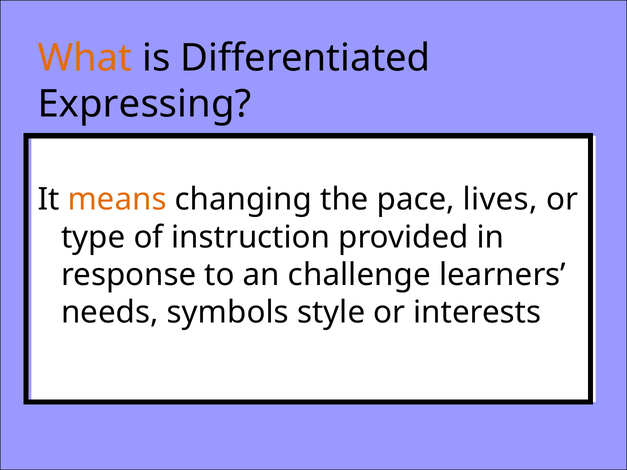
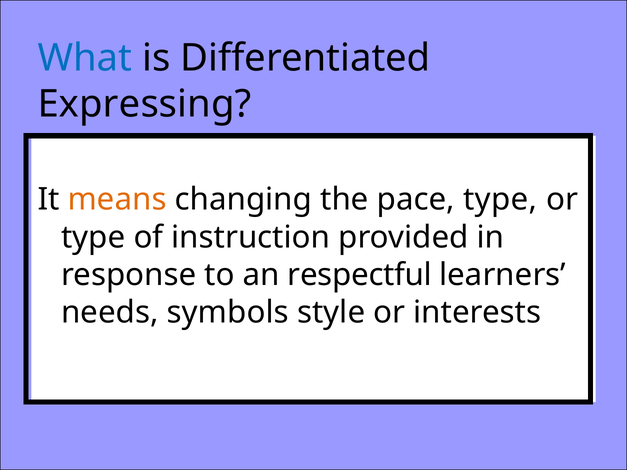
What colour: orange -> blue
pace lives: lives -> type
challenge: challenge -> respectful
